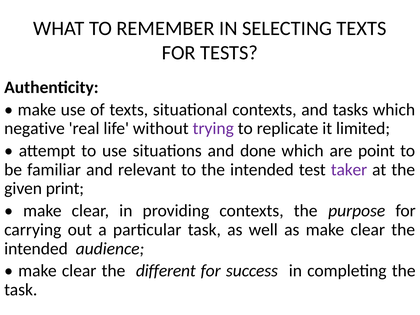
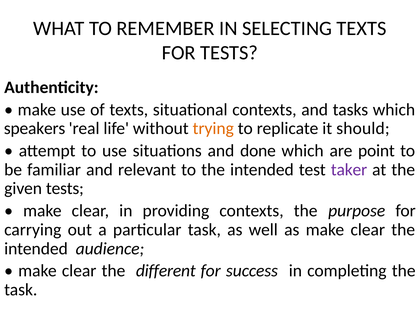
negative: negative -> speakers
trying colour: purple -> orange
limited: limited -> should
given print: print -> tests
